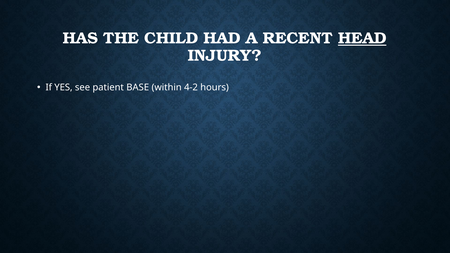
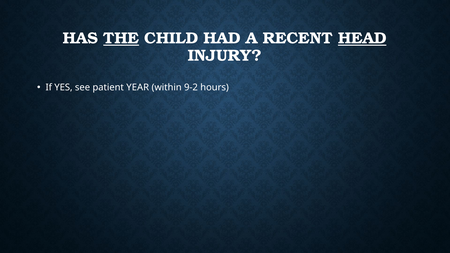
THE underline: none -> present
BASE: BASE -> YEAR
4-2: 4-2 -> 9-2
